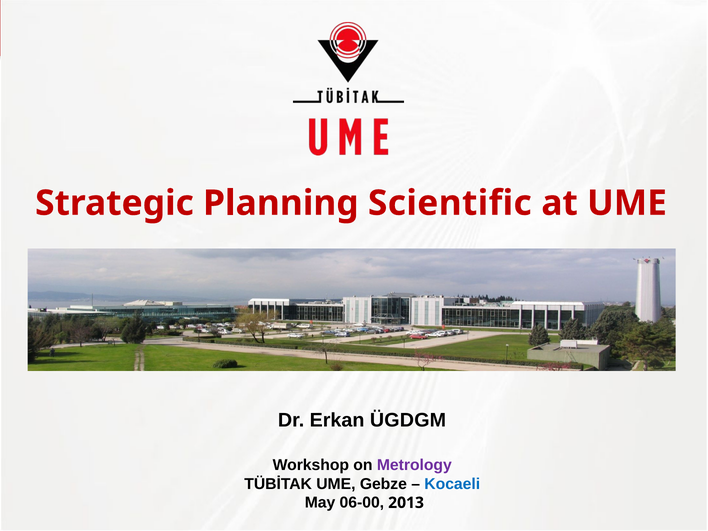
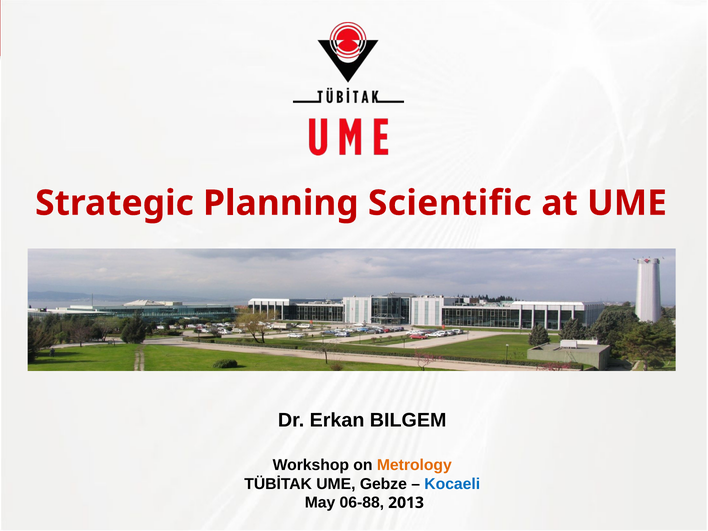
ÜGDGM: ÜGDGM -> BILGEM
Metrology colour: purple -> orange
06-00: 06-00 -> 06-88
